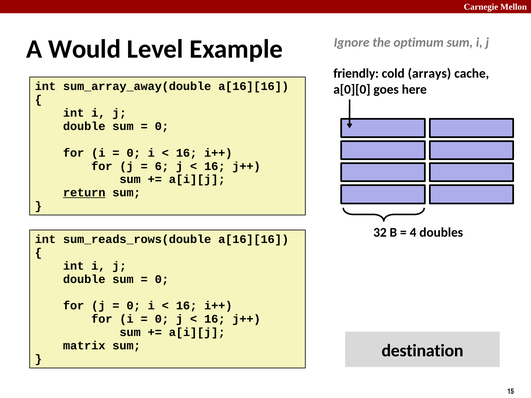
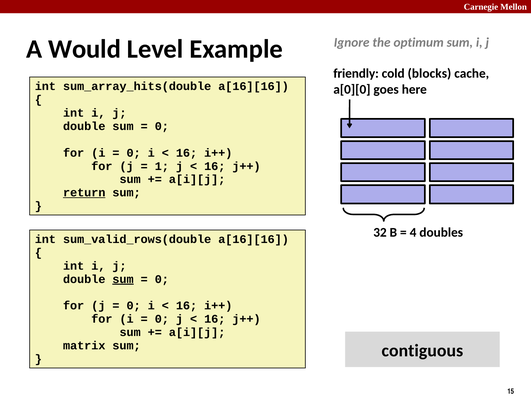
arrays: arrays -> blocks
sum_array_away(double: sum_array_away(double -> sum_array_hits(double
6: 6 -> 1
sum_reads_rows(double: sum_reads_rows(double -> sum_valid_rows(double
sum at (123, 279) underline: none -> present
destination: destination -> contiguous
